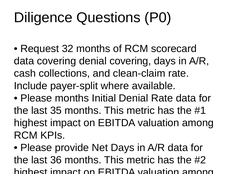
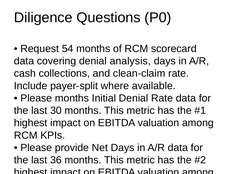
32: 32 -> 54
denial covering: covering -> analysis
35: 35 -> 30
